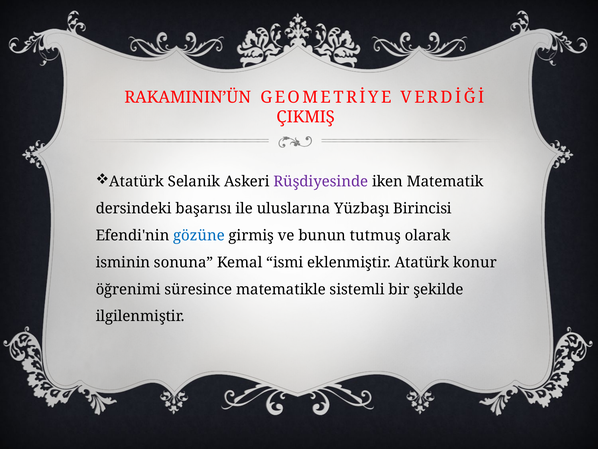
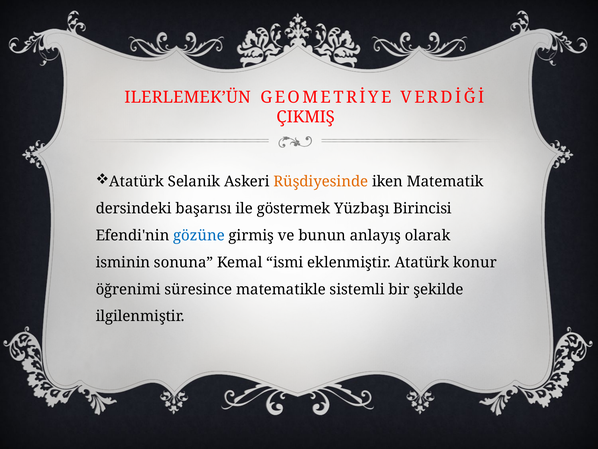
RAKAMININ’ÜN: RAKAMININ’ÜN -> ILERLEMEK’ÜN
Rüşdiyesinde colour: purple -> orange
uluslarına: uluslarına -> göstermek
tutmuş: tutmuş -> anlayış
